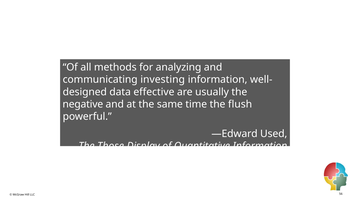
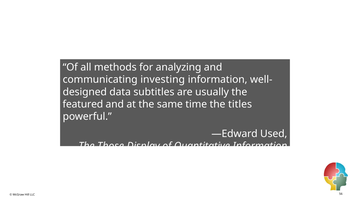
effective: effective -> subtitles
negative: negative -> featured
flush: flush -> titles
